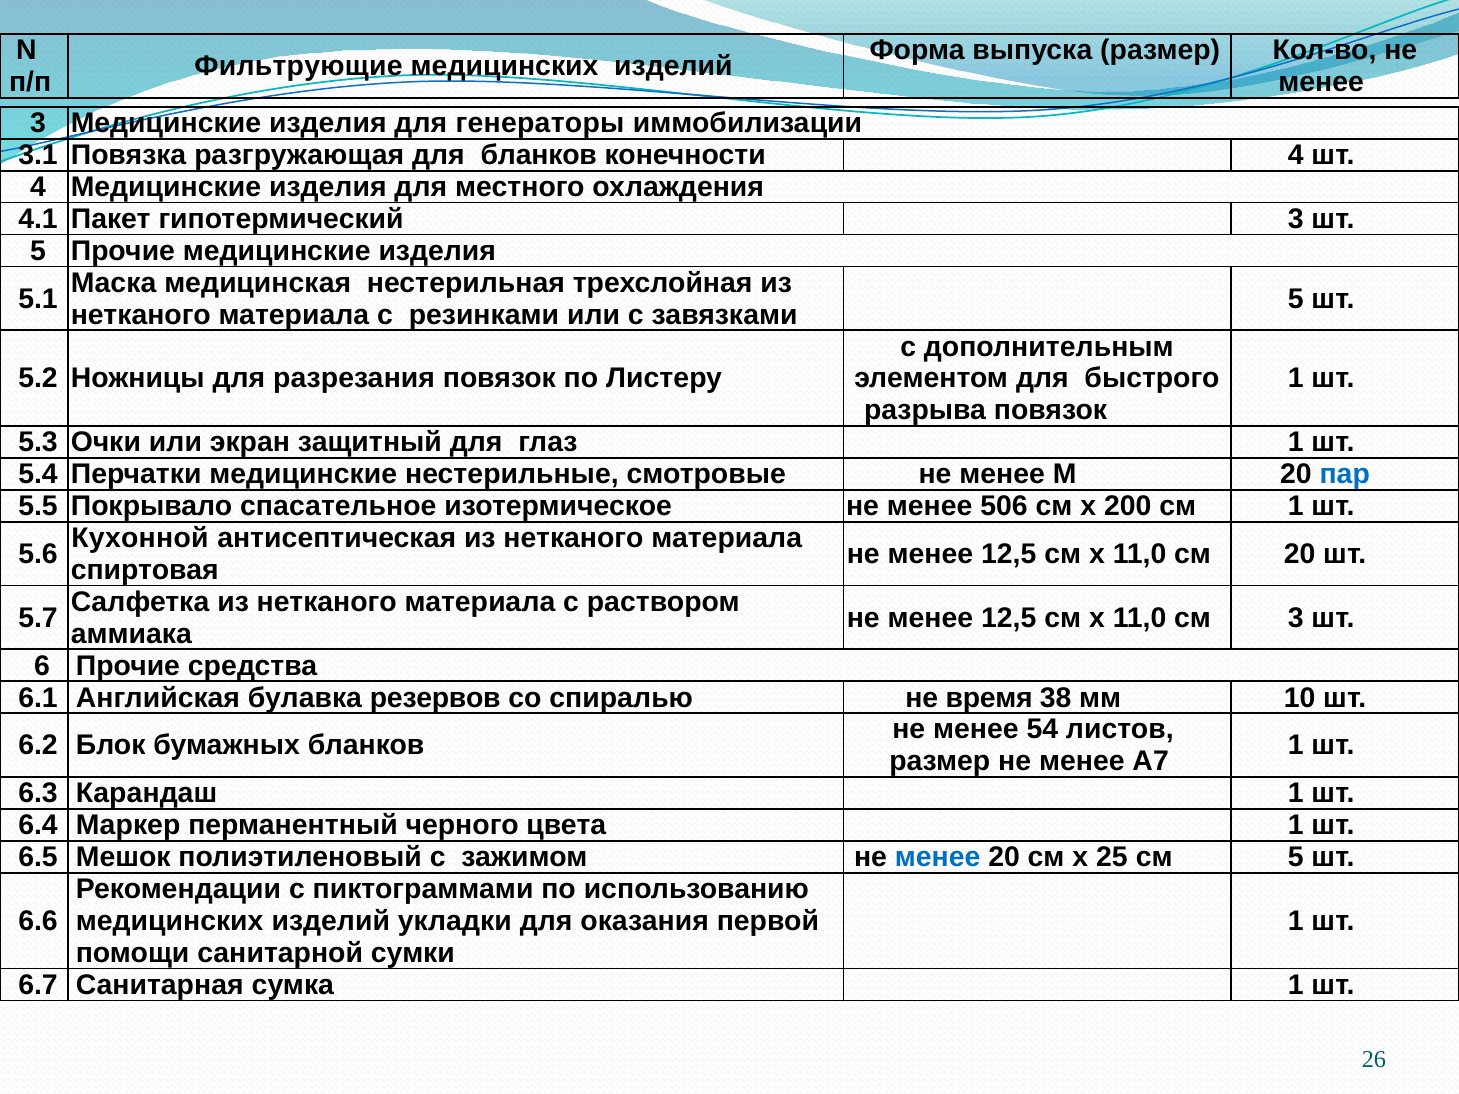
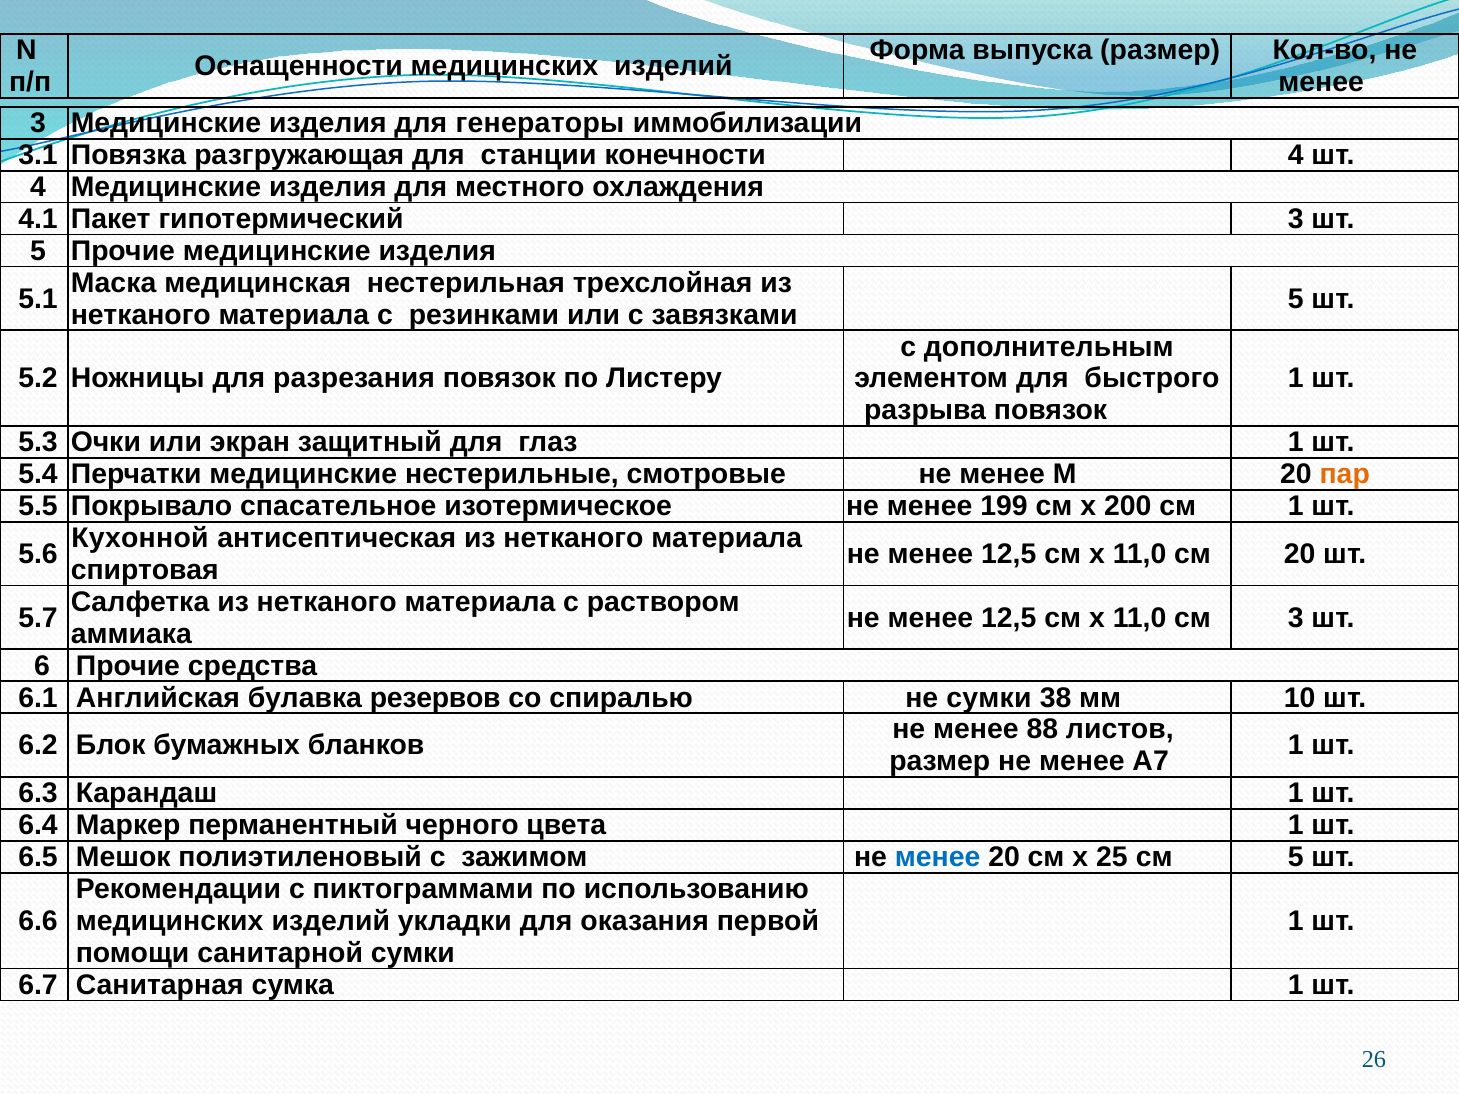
Фильтрующие: Фильтрующие -> Оснащенности
для бланков: бланков -> станции
пар colour: blue -> orange
506: 506 -> 199
не время: время -> сумки
54: 54 -> 88
